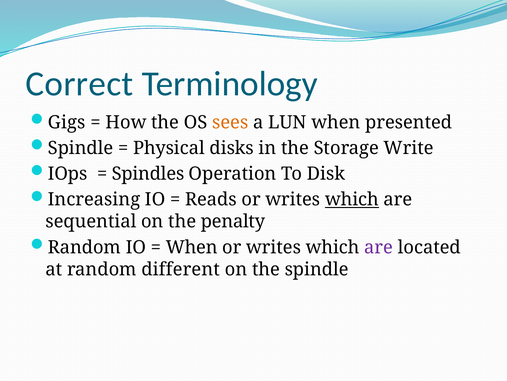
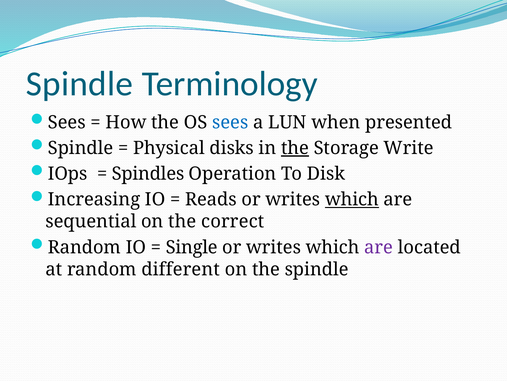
Correct at (79, 84): Correct -> Spindle
Gigs at (67, 122): Gigs -> Sees
sees at (230, 122) colour: orange -> blue
the at (295, 148) underline: none -> present
penalty: penalty -> correct
When at (192, 247): When -> Single
